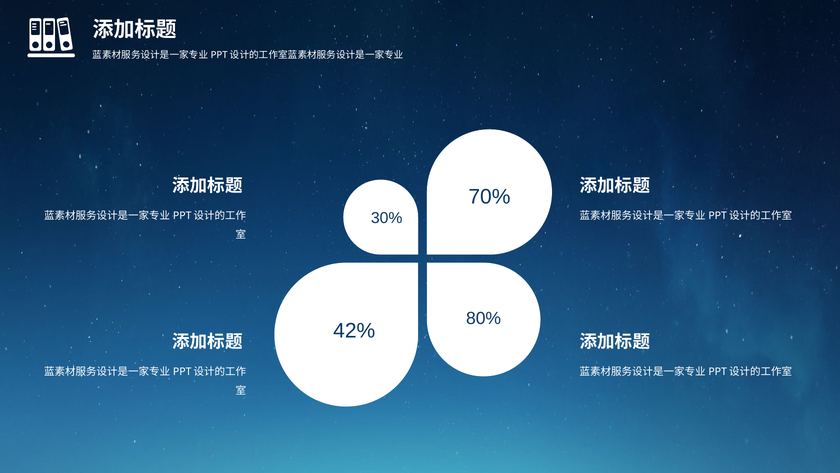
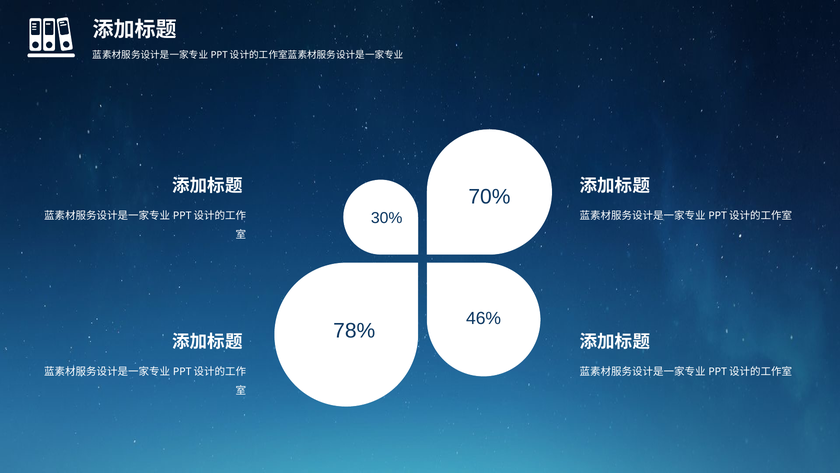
80%: 80% -> 46%
42%: 42% -> 78%
